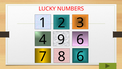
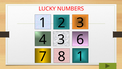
9 at (61, 39): 9 -> 3
6 at (80, 56): 6 -> 1
